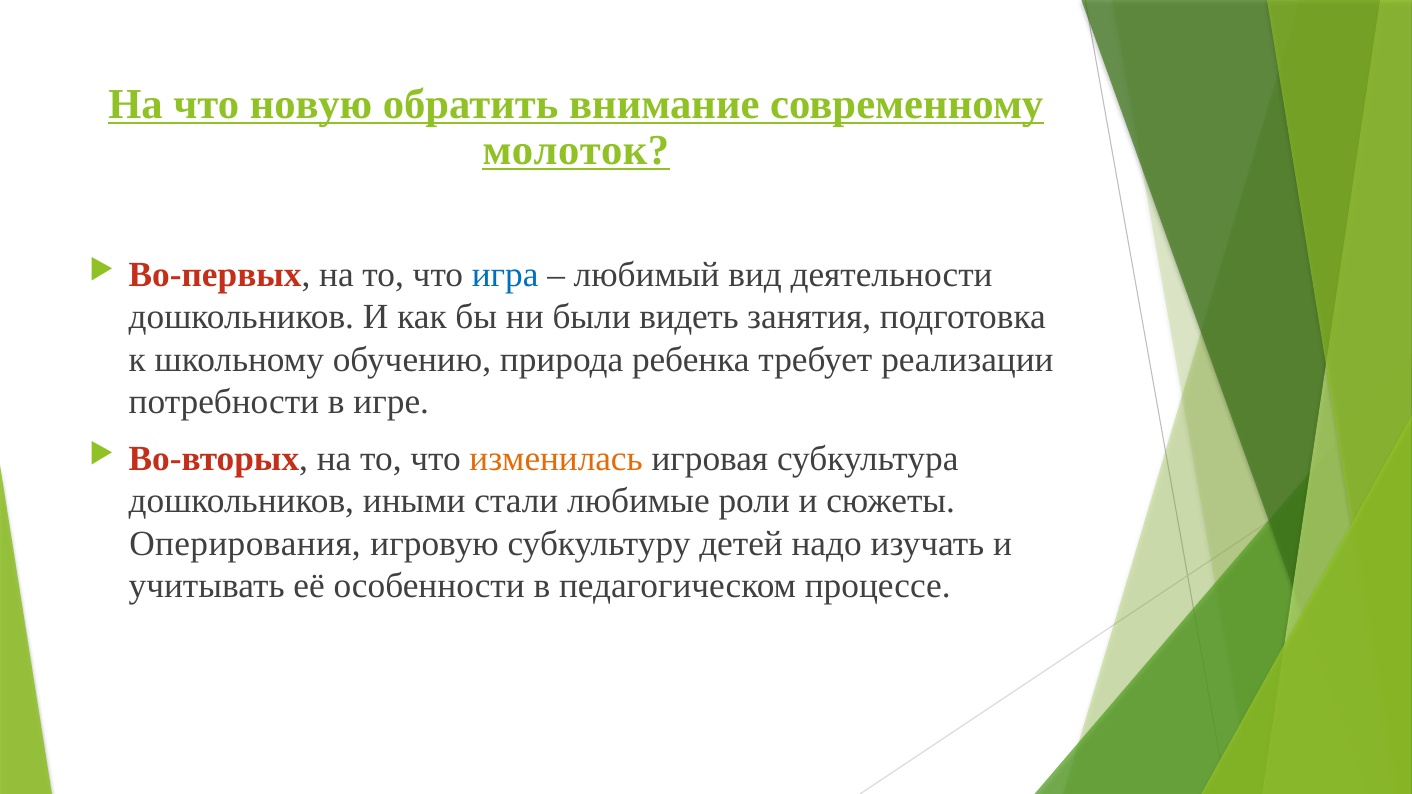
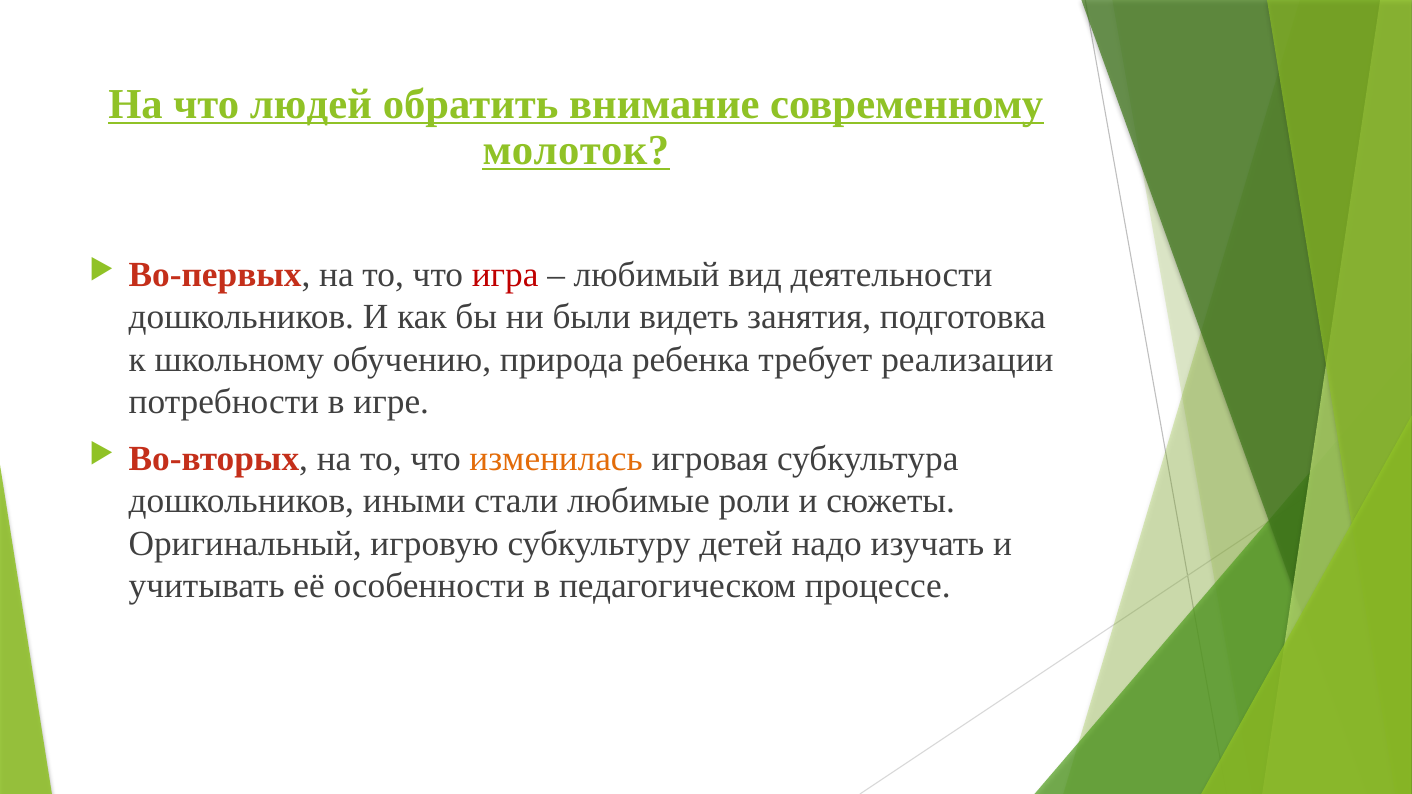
новую: новую -> людей
игра colour: blue -> red
Оперирования: Оперирования -> Оригинальный
